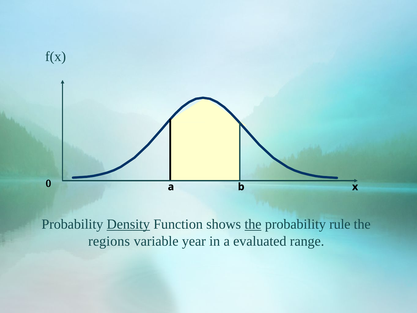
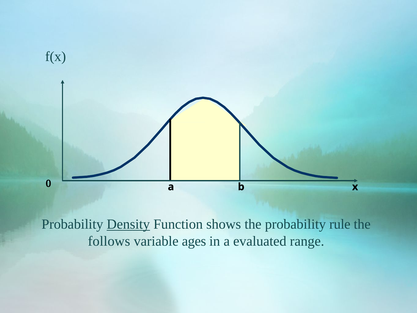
the at (253, 224) underline: present -> none
regions: regions -> follows
year: year -> ages
